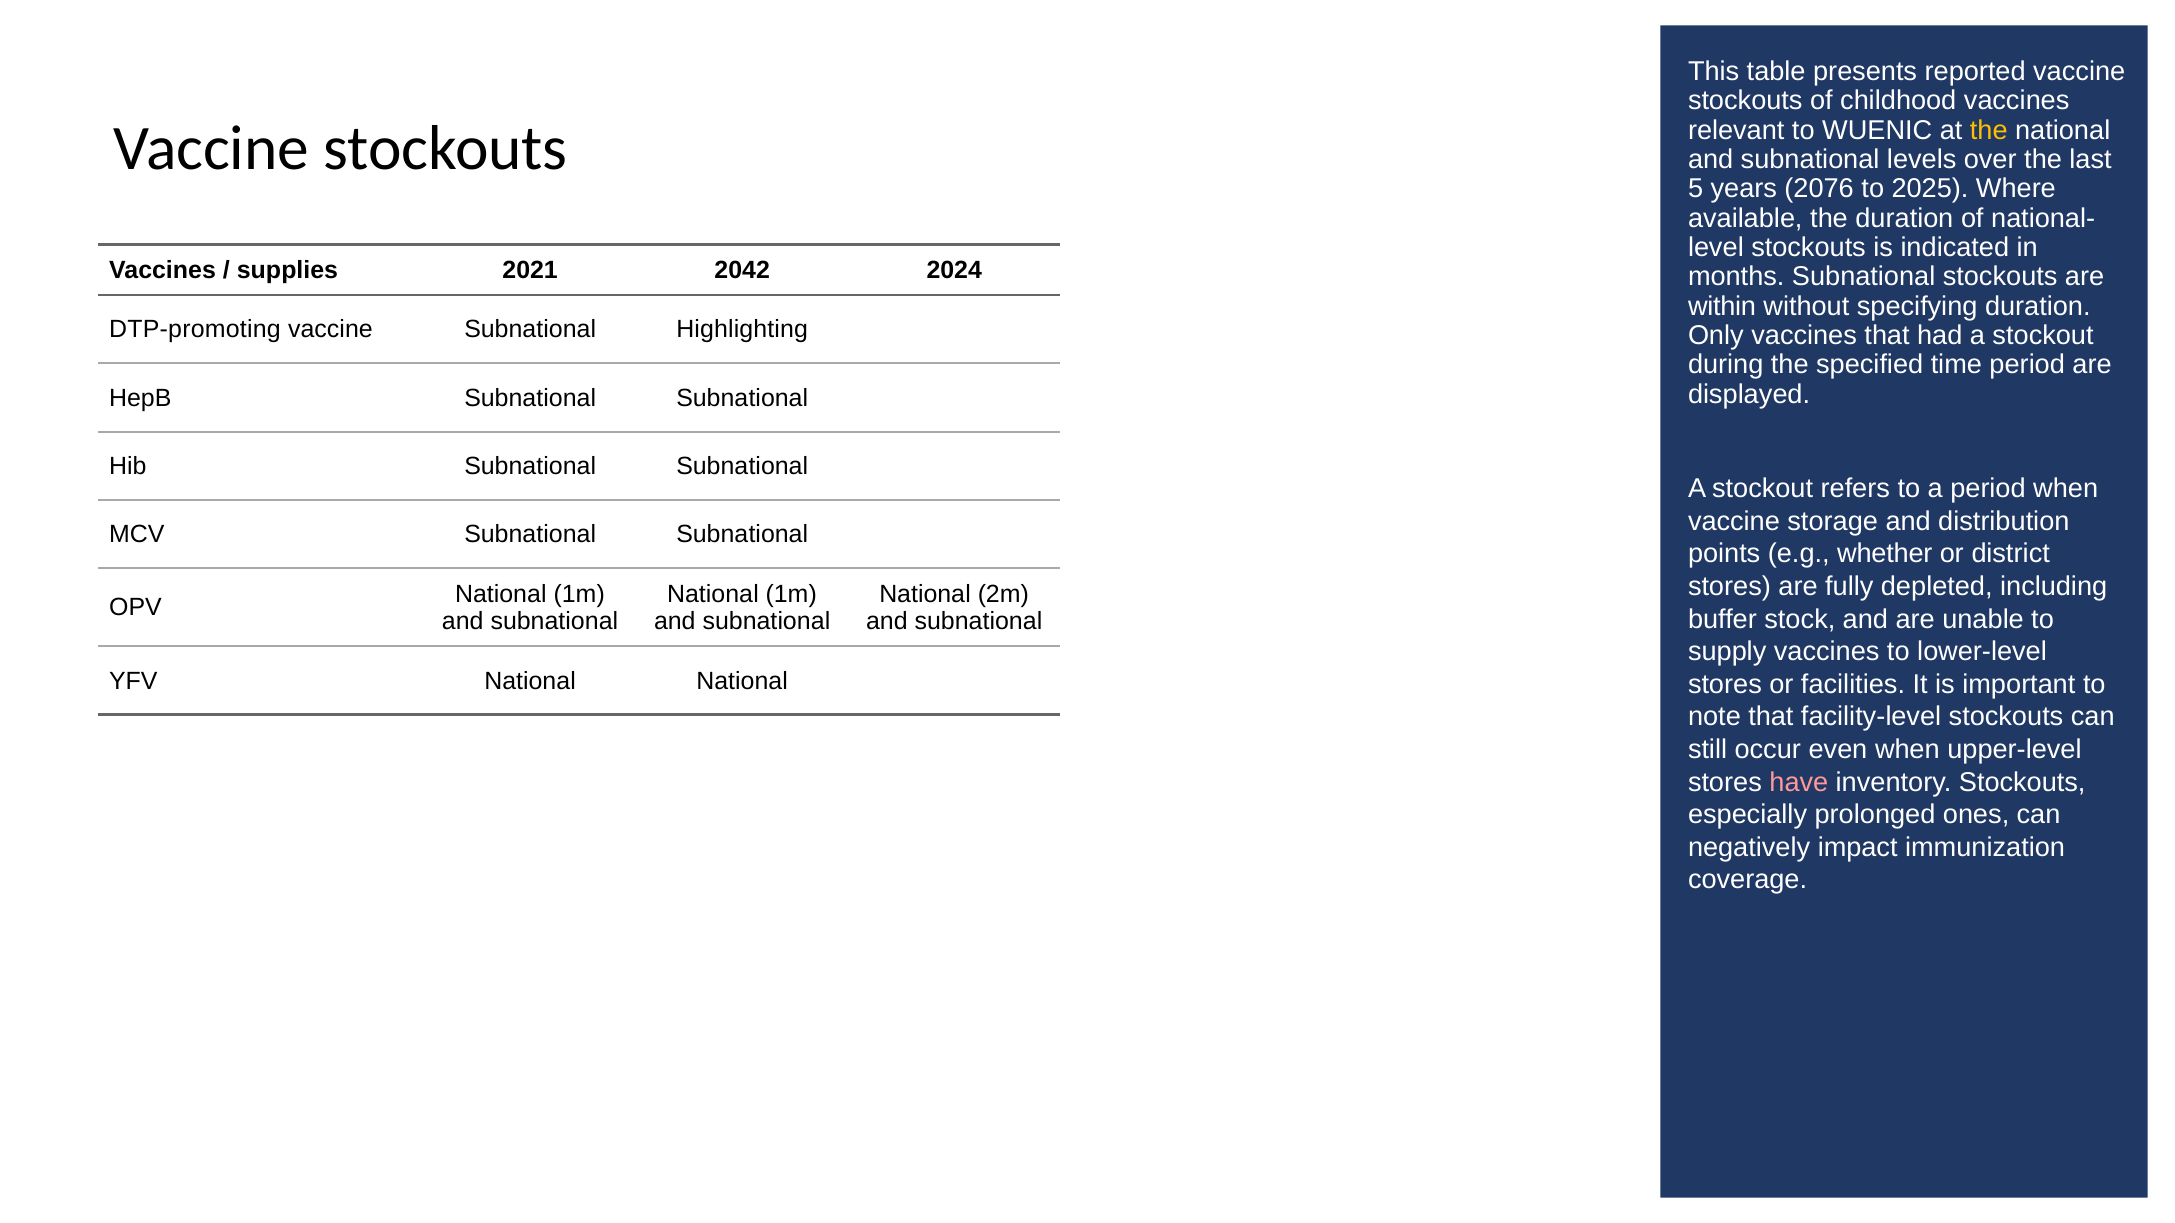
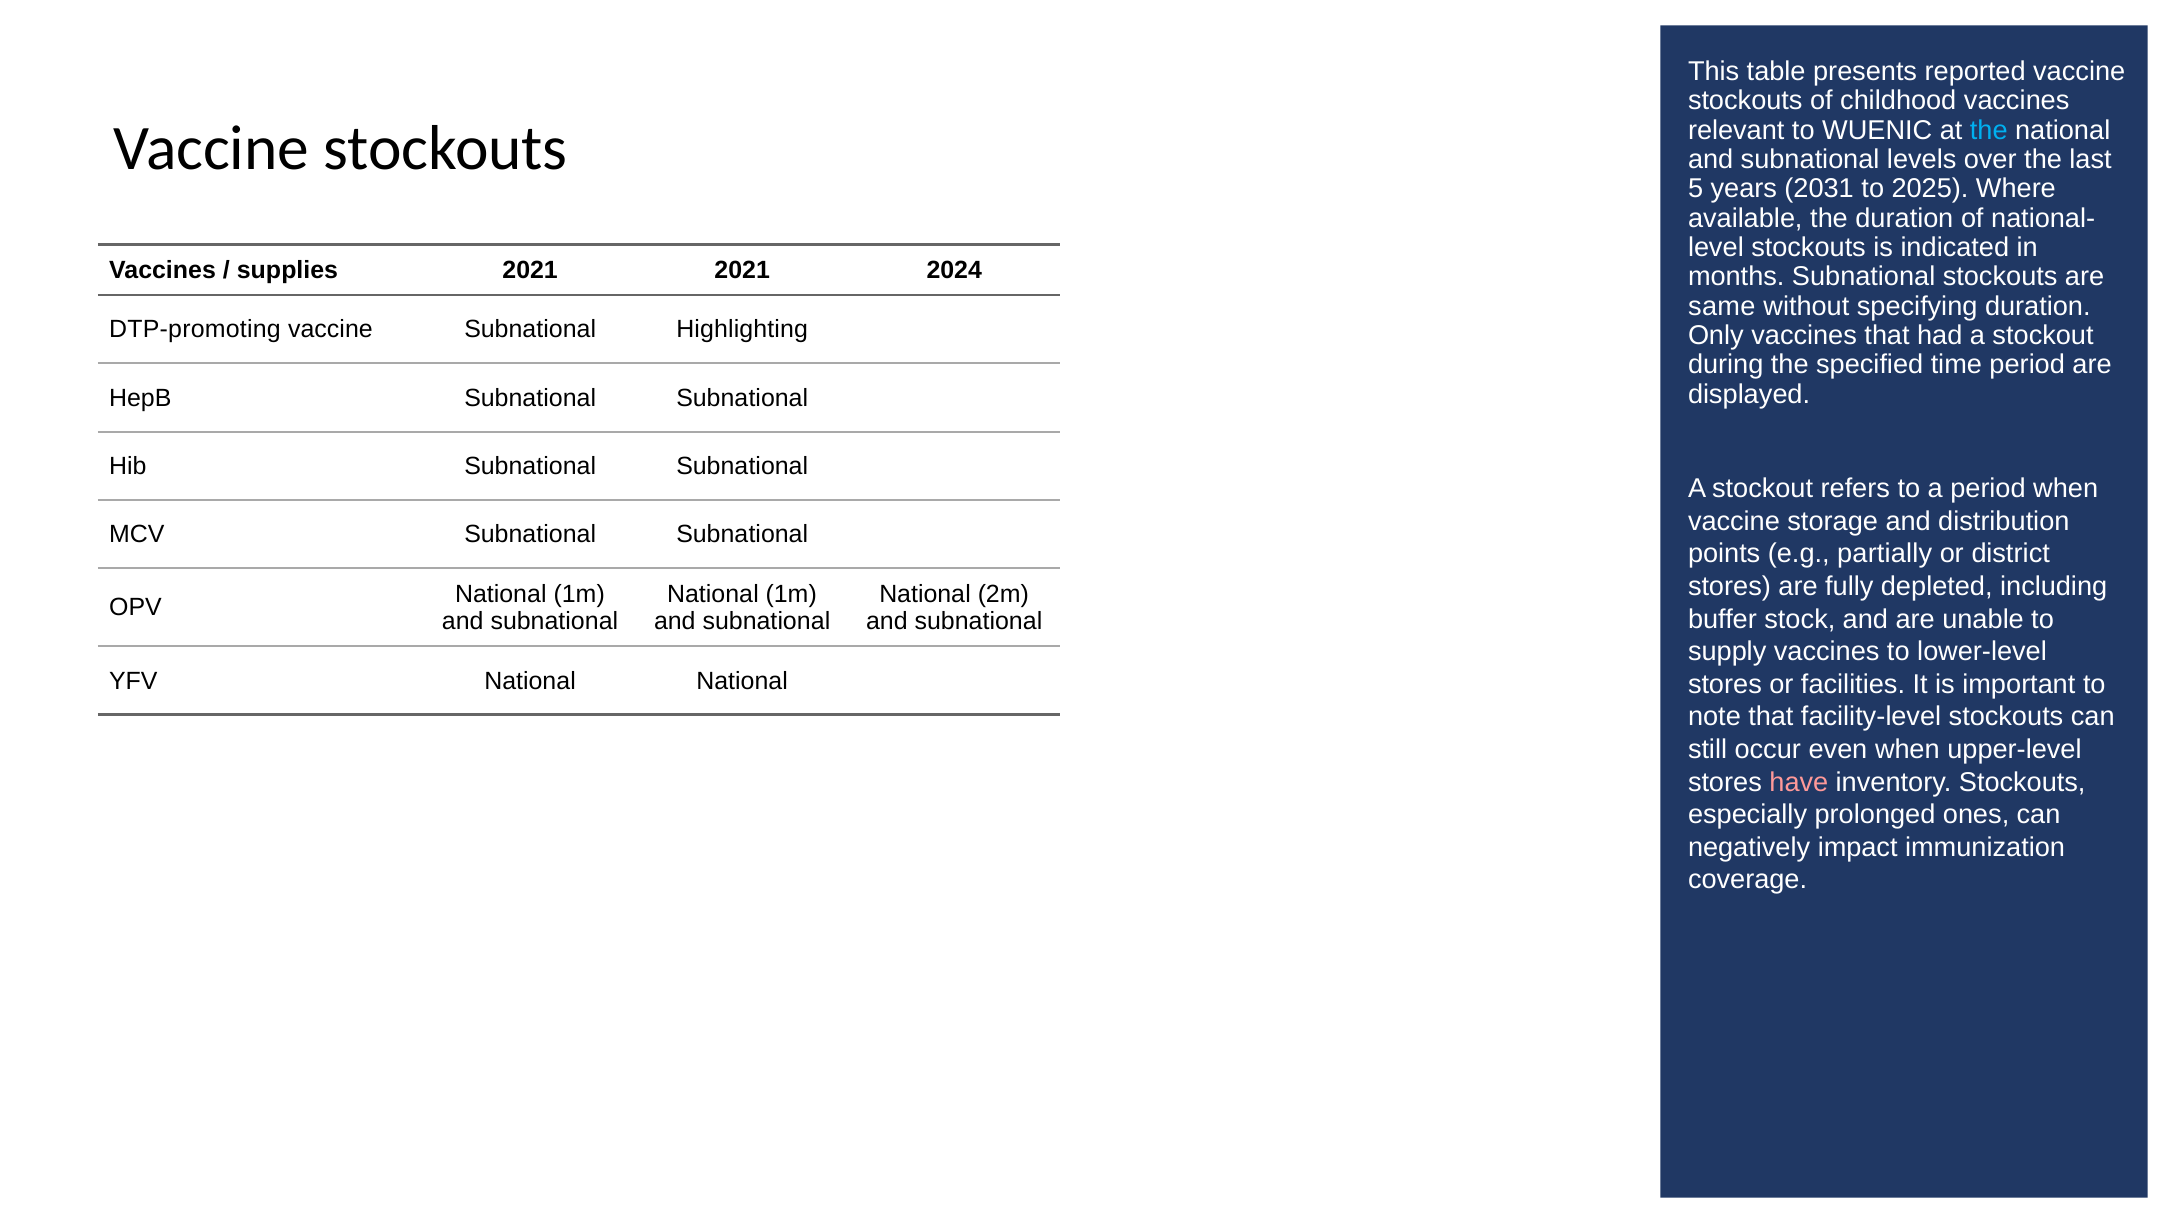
the at (1989, 130) colour: yellow -> light blue
2076: 2076 -> 2031
2021 2042: 2042 -> 2021
within: within -> same
whether: whether -> partially
